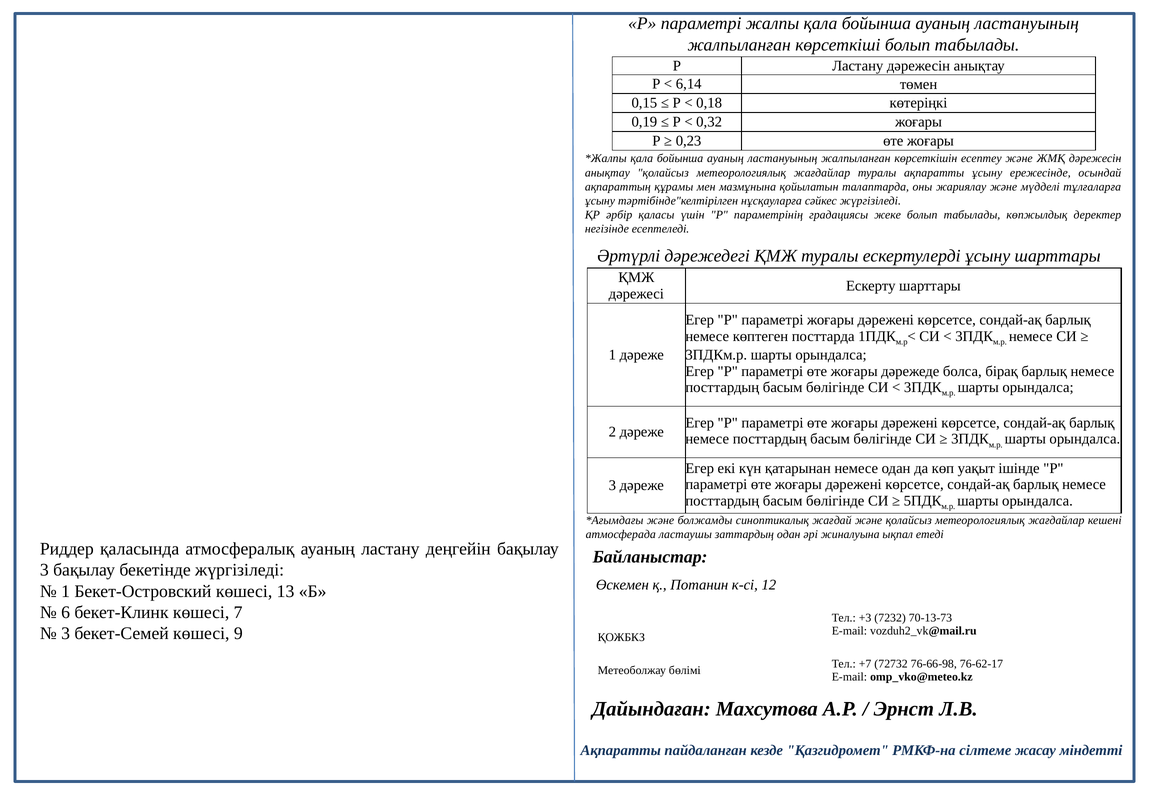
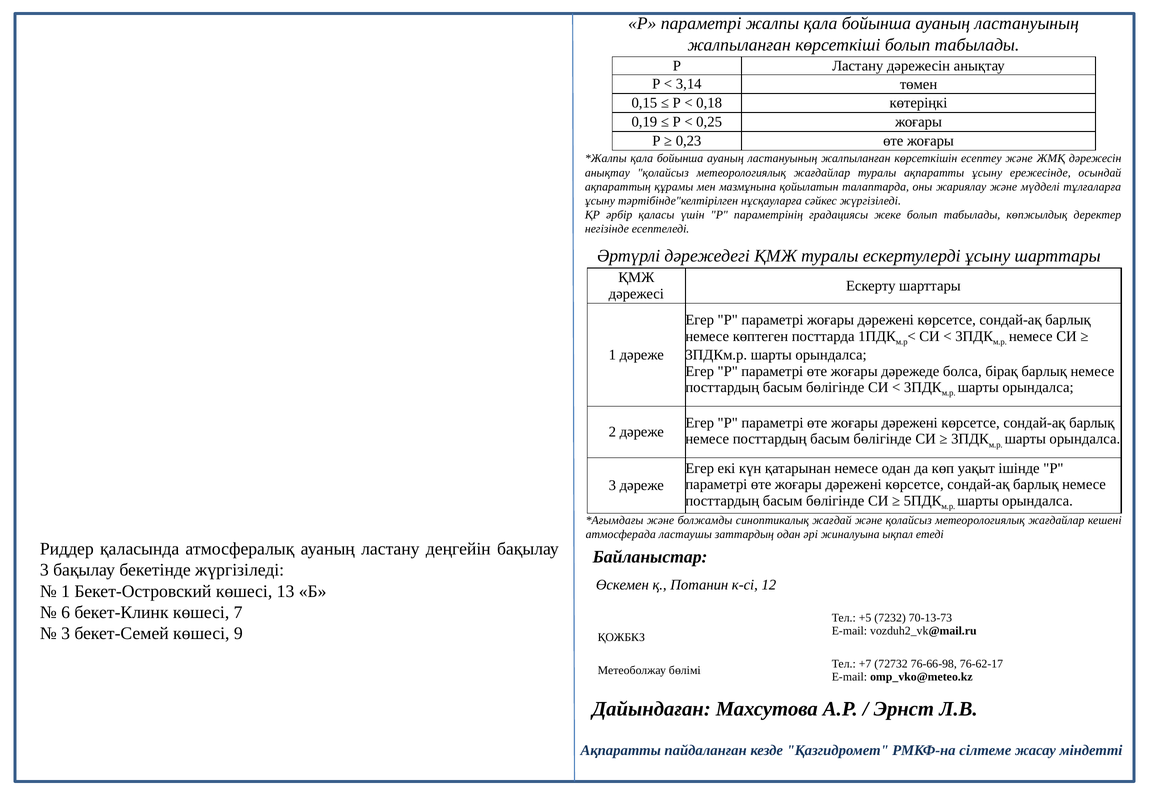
6,14: 6,14 -> 3,14
0,32: 0,32 -> 0,25
+3: +3 -> +5
